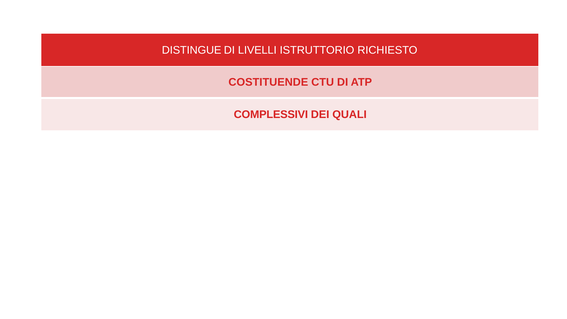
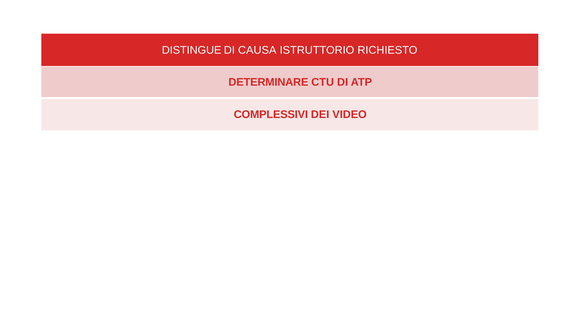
LIVELLI: LIVELLI -> CAUSA
COSTITUENDE: COSTITUENDE -> DETERMINARE
QUALI: QUALI -> VIDEO
